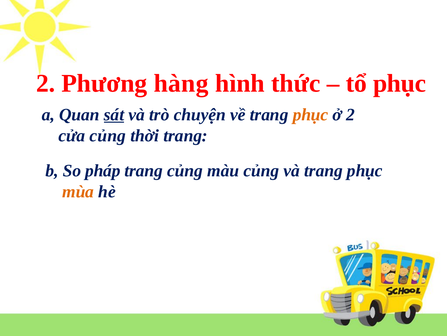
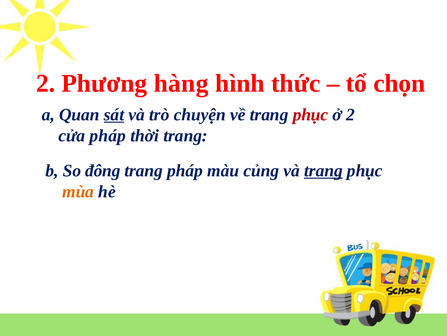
tổ phục: phục -> chọn
phục at (311, 114) colour: orange -> red
cửa củng: củng -> pháp
pháp: pháp -> đông
trang củng: củng -> pháp
trang at (323, 170) underline: none -> present
